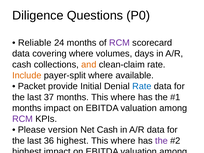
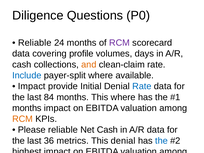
covering where: where -> profile
Include colour: orange -> blue
Packet at (32, 86): Packet -> Impact
37: 37 -> 84
RCM at (23, 119) colour: purple -> orange
Please version: version -> reliable
36 highest: highest -> metrics
where at (123, 141): where -> denial
the at (161, 141) colour: purple -> blue
